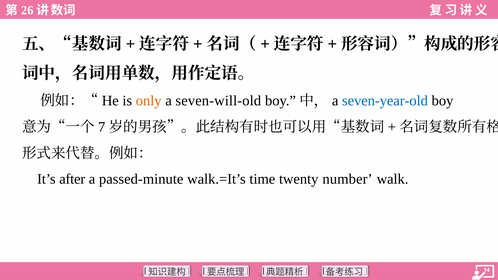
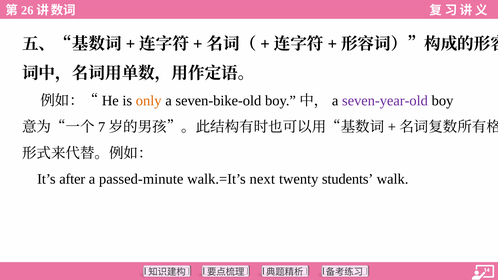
seven-will-old: seven-will-old -> seven-bike-old
seven-year-old colour: blue -> purple
time: time -> next
number: number -> students
